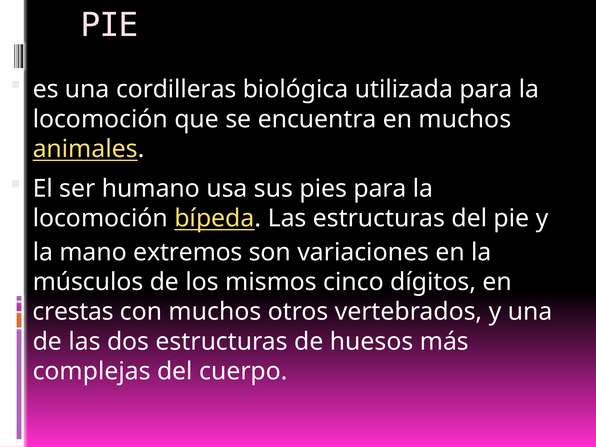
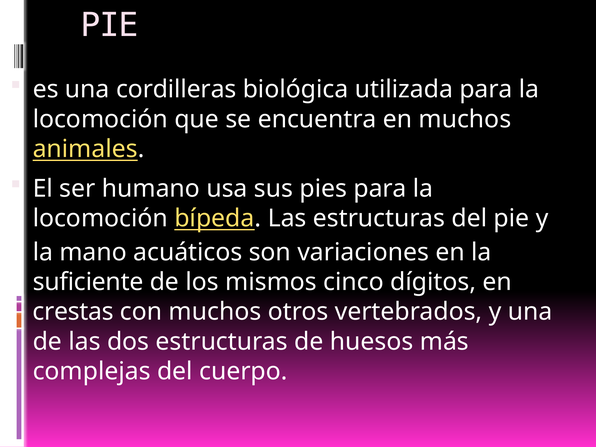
extremos: extremos -> acuáticos
músculos: músculos -> suficiente
